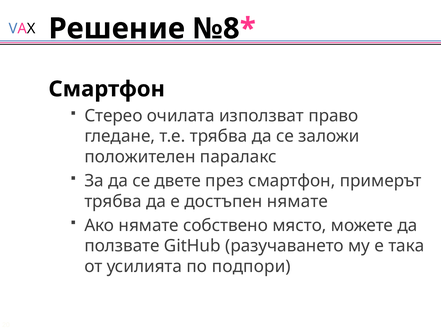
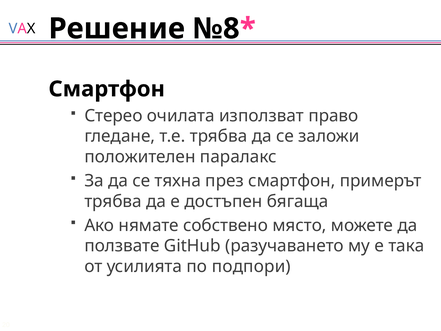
двете: двете -> тяхна
достъпен нямате: нямате -> бягаща
